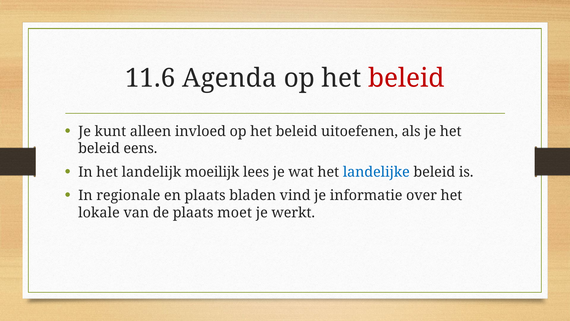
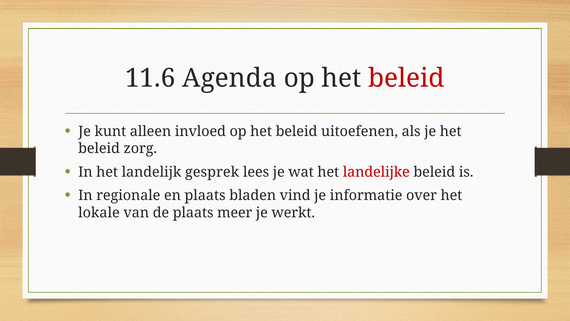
eens: eens -> zorg
moeilijk: moeilijk -> gesprek
landelijke colour: blue -> red
moet: moet -> meer
